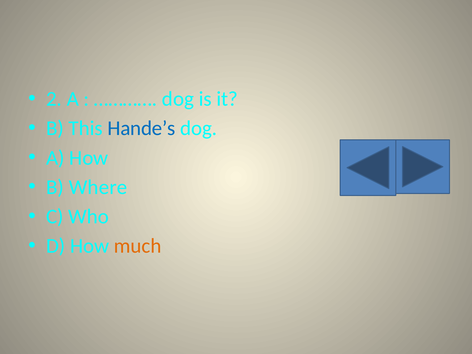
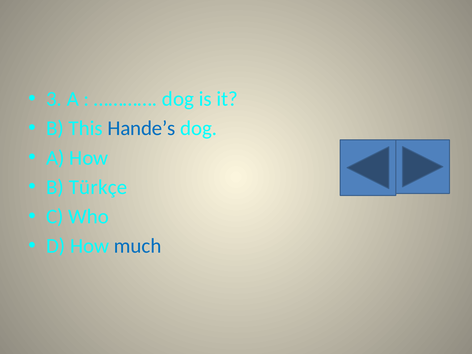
2: 2 -> 3
Where: Where -> Türkçe
much colour: orange -> blue
